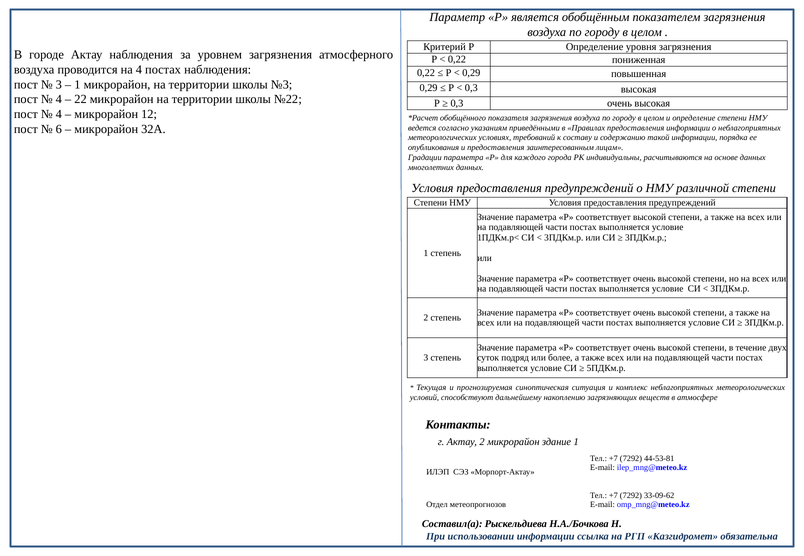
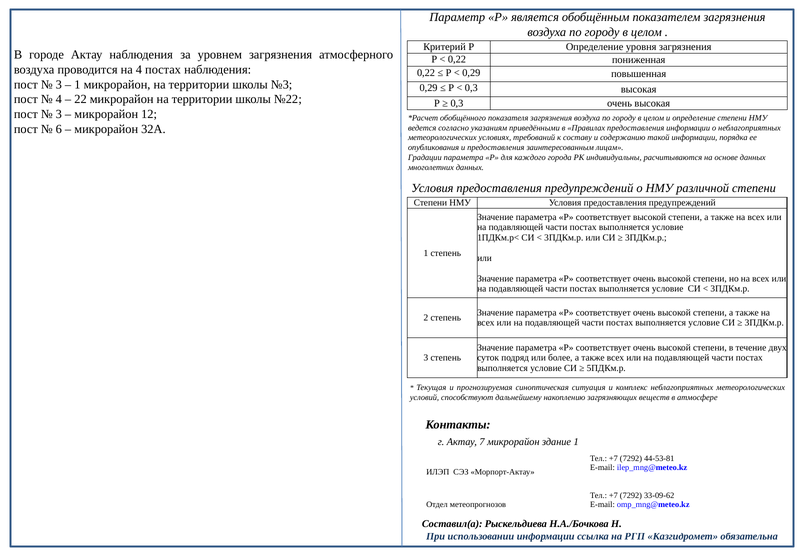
4 at (59, 114): 4 -> 3
Актау 2: 2 -> 7
